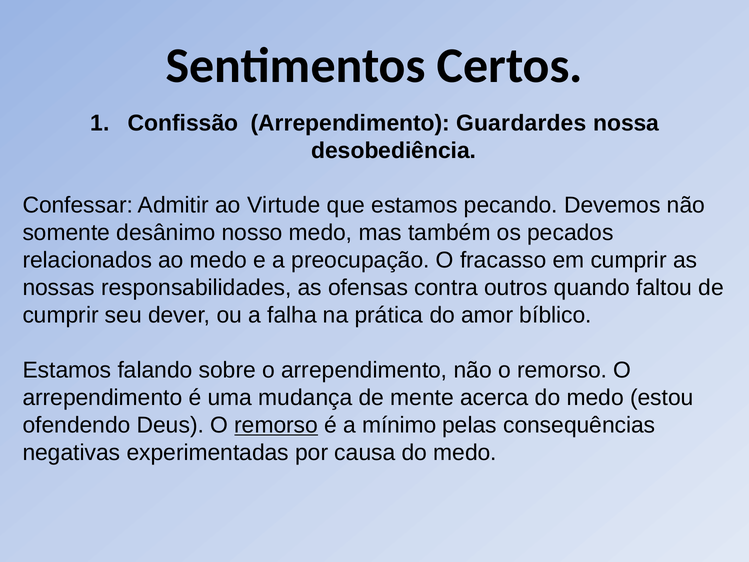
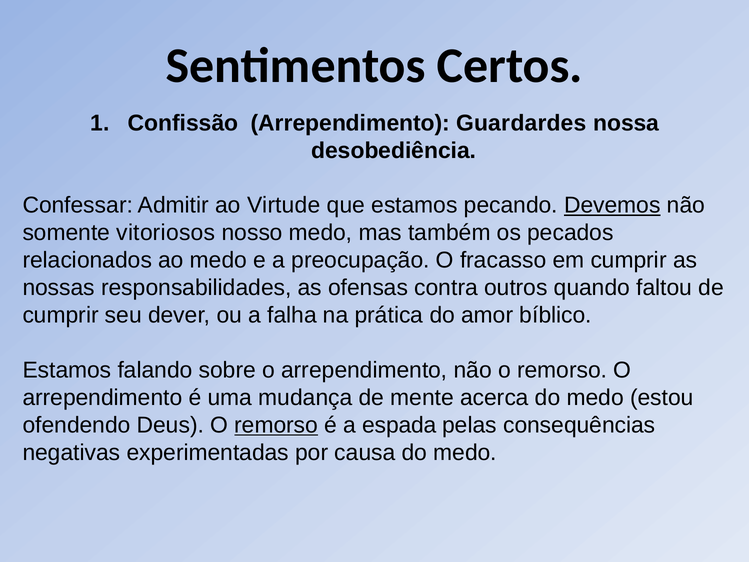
Devemos underline: none -> present
desânimo: desânimo -> vitoriosos
mínimo: mínimo -> espada
